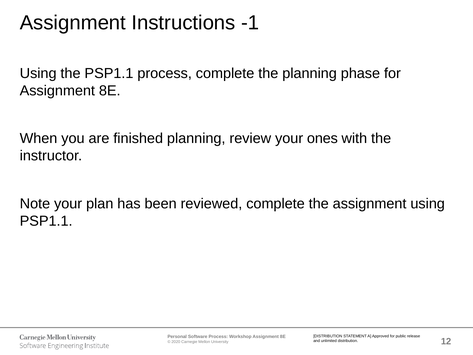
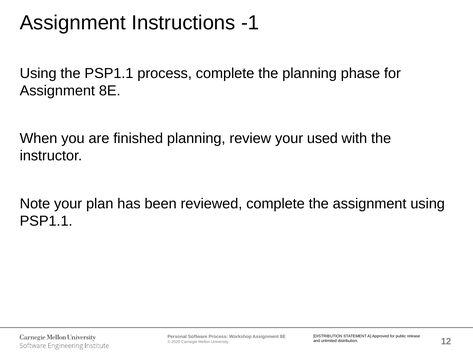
ones: ones -> used
